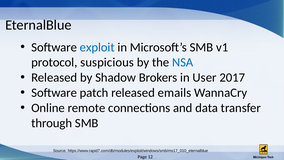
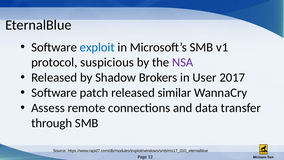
NSA colour: blue -> purple
emails: emails -> similar
Online: Online -> Assess
